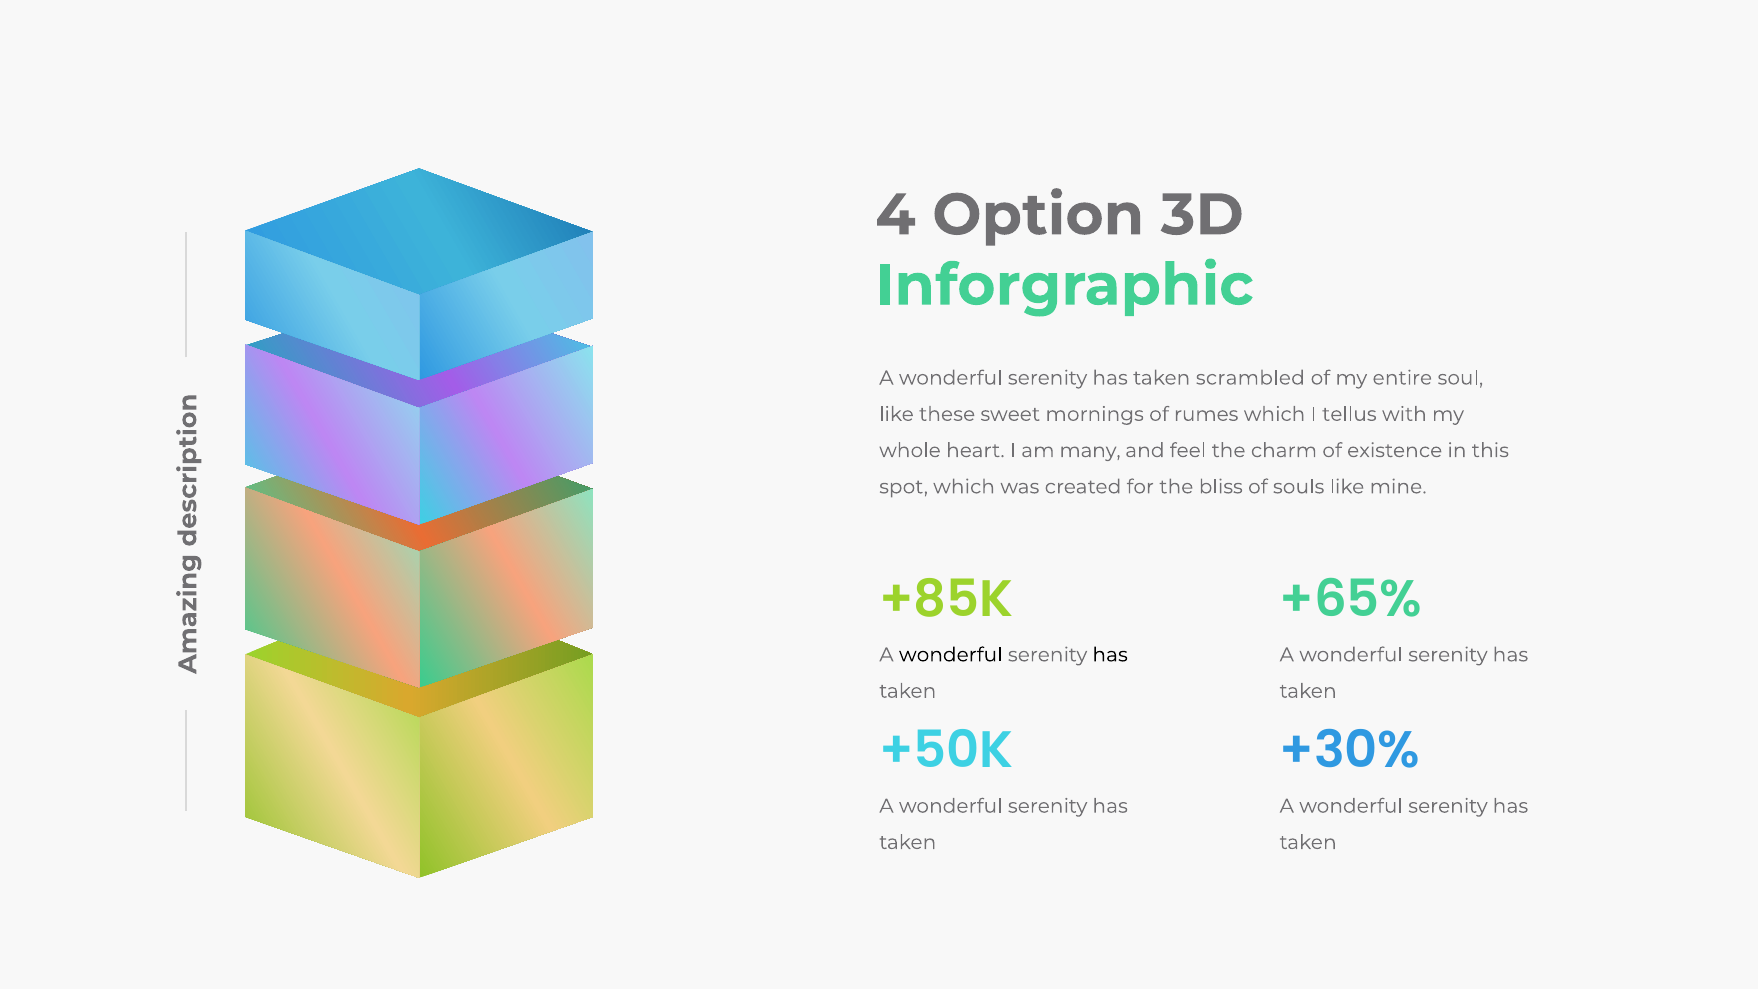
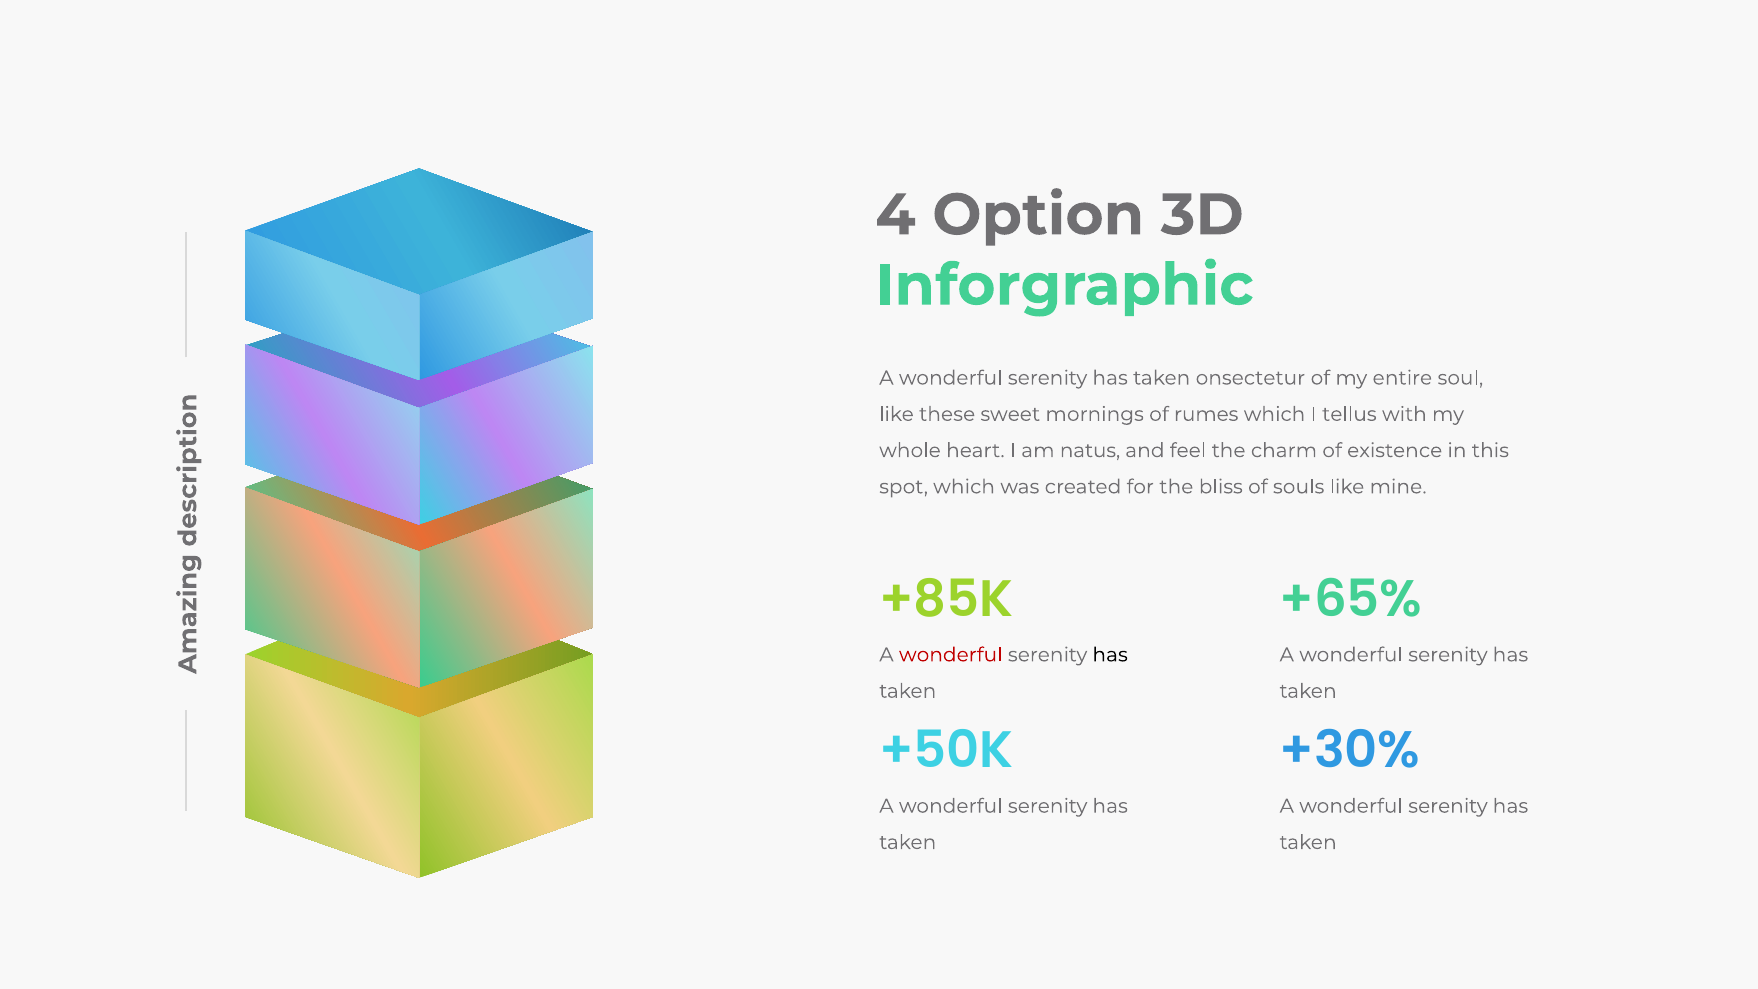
scrambled: scrambled -> onsectetur
many: many -> natus
wonderful at (951, 655) colour: black -> red
